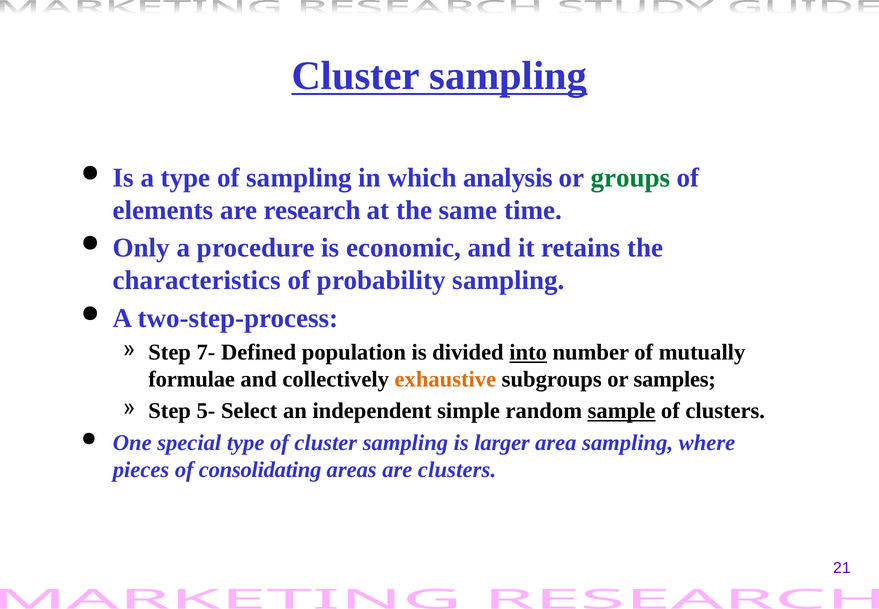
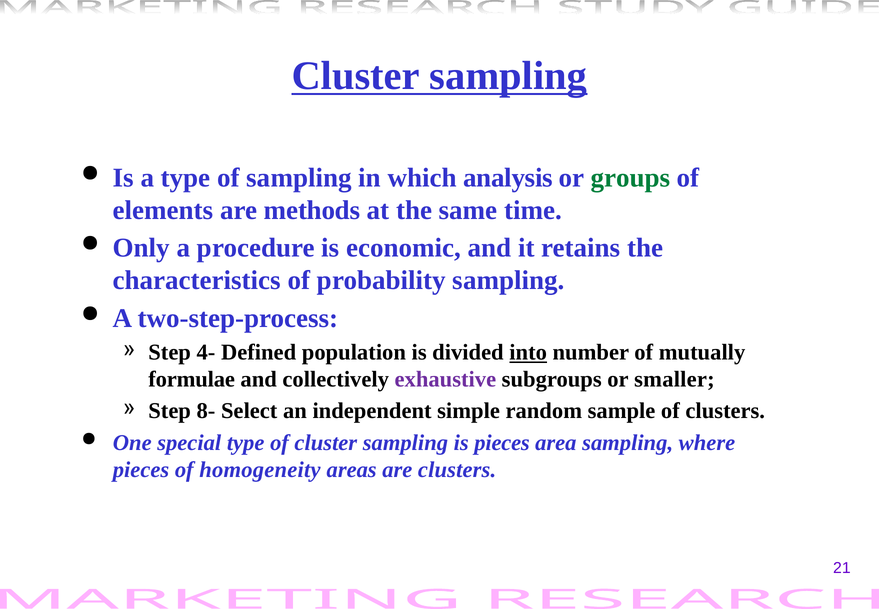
research: research -> methods
7-: 7- -> 4-
exhaustive colour: orange -> purple
samples: samples -> smaller
5-: 5- -> 8-
sample underline: present -> none
is larger: larger -> pieces
consolidating: consolidating -> homogeneity
